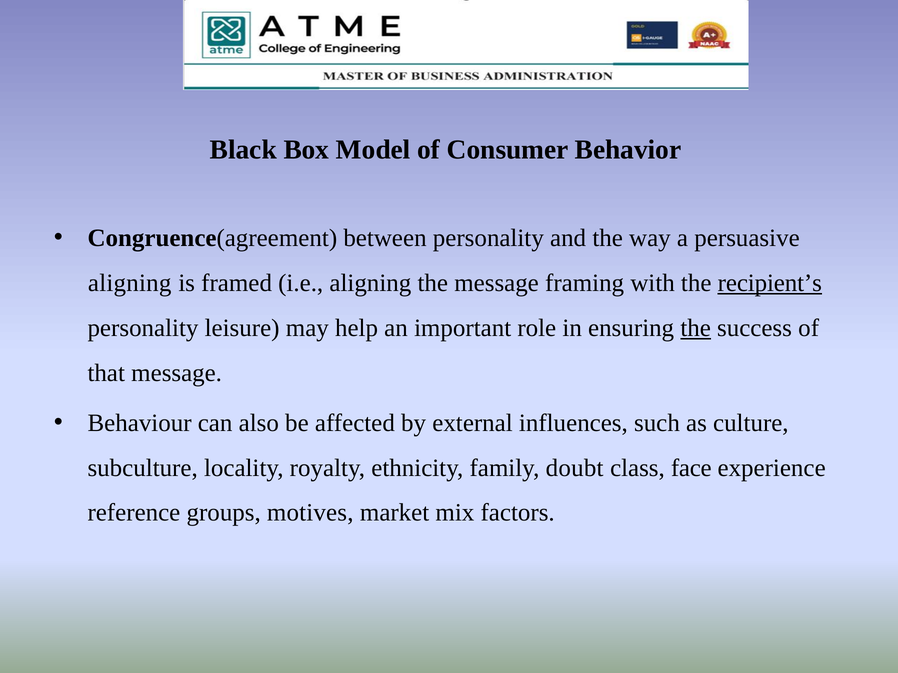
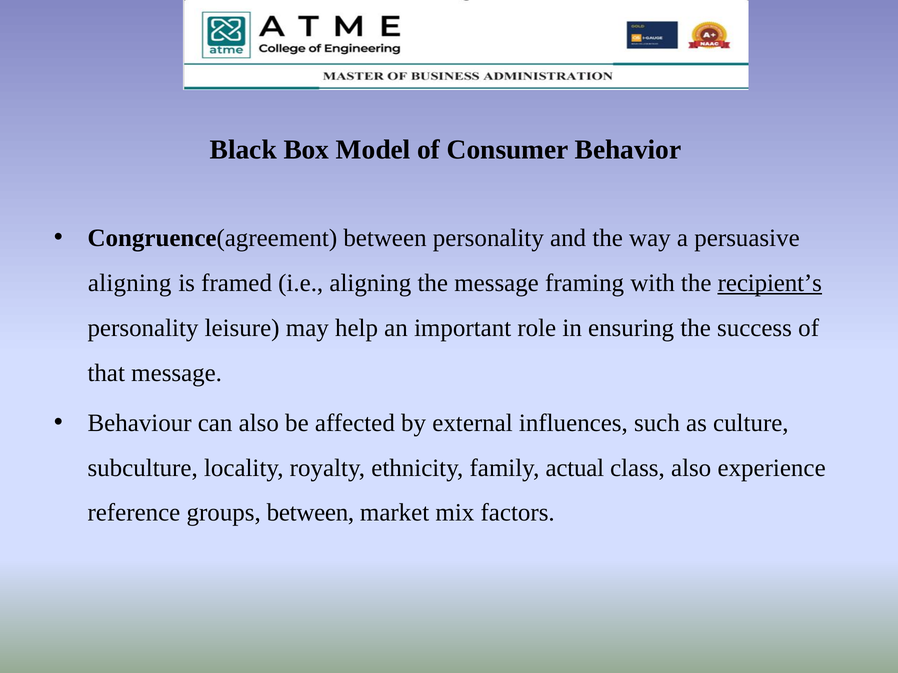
the at (696, 328) underline: present -> none
doubt: doubt -> actual
class face: face -> also
groups motives: motives -> between
